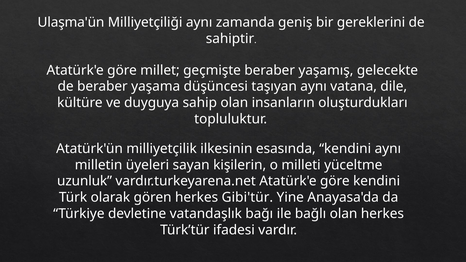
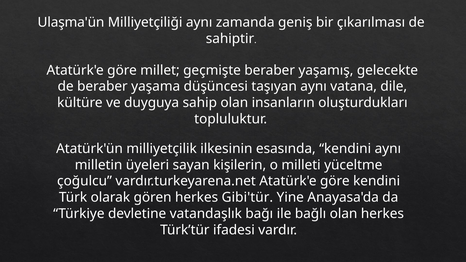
gereklerini: gereklerini -> çıkarılması
uzunluk: uzunluk -> çoğulcu
